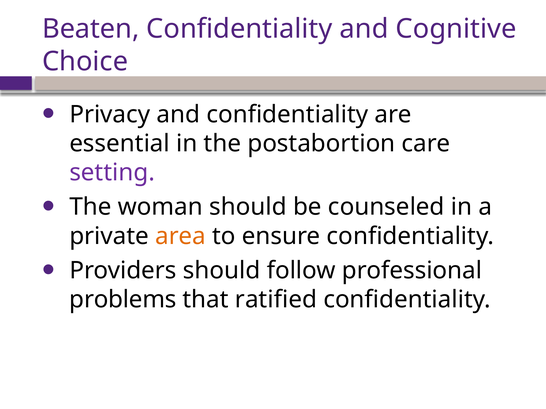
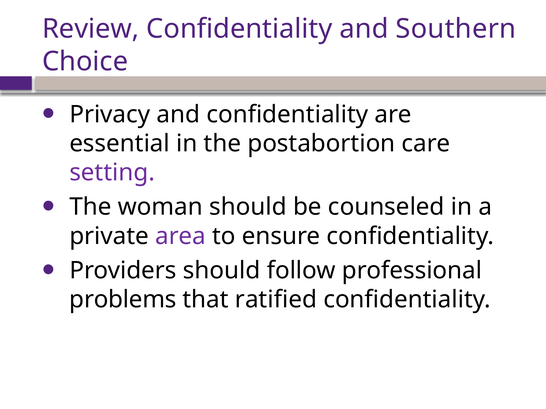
Beaten: Beaten -> Review
Cognitive: Cognitive -> Southern
area colour: orange -> purple
